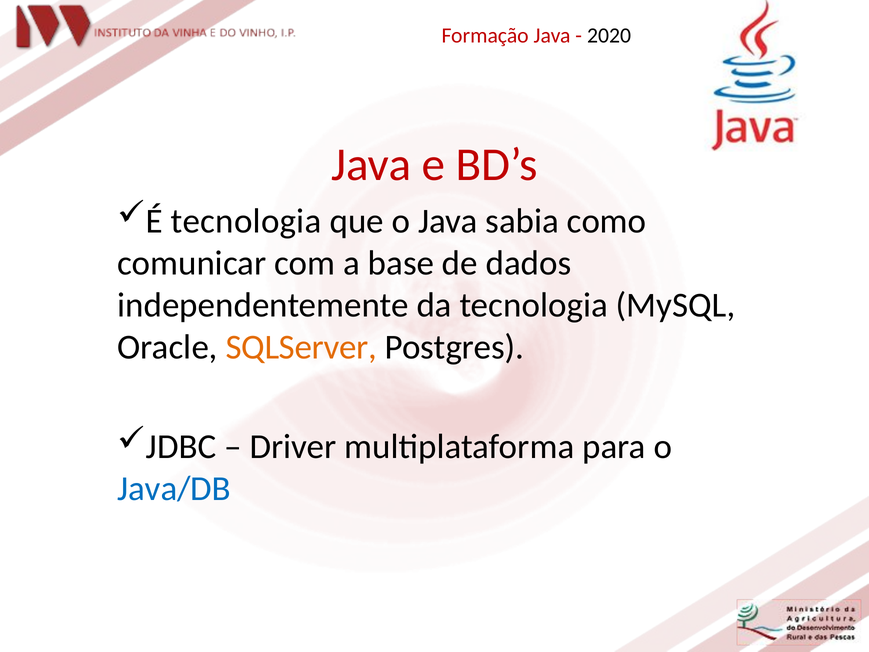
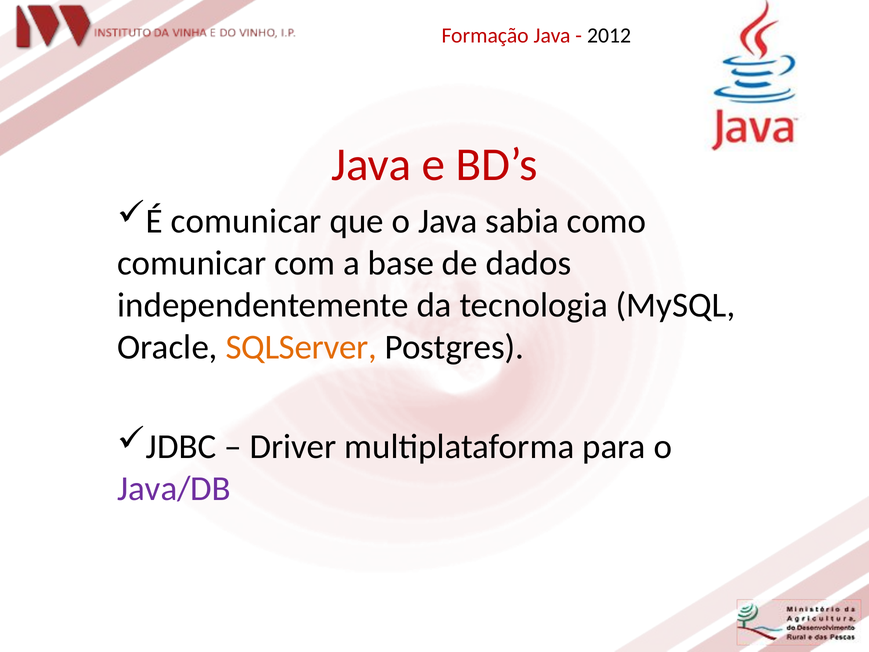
2020: 2020 -> 2012
É tecnologia: tecnologia -> comunicar
Java/DB colour: blue -> purple
